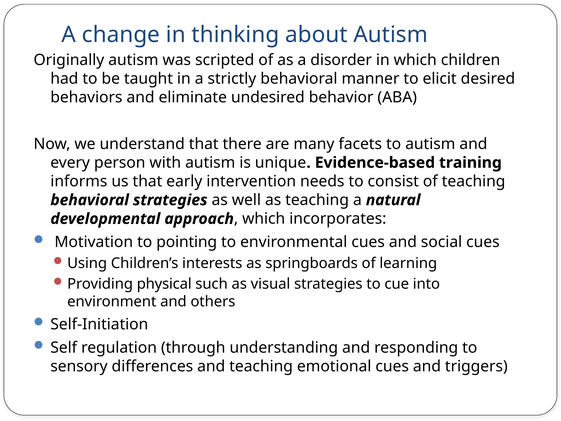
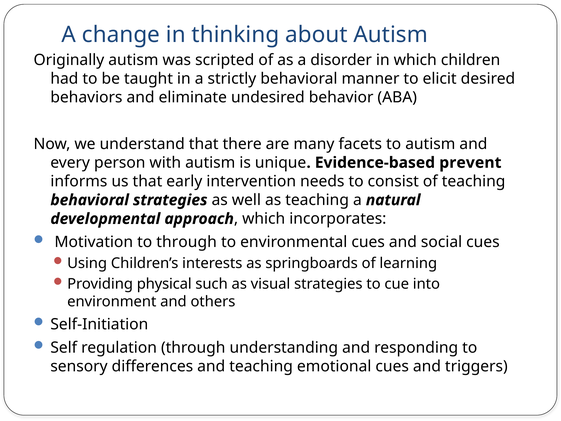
training: training -> prevent
to pointing: pointing -> through
